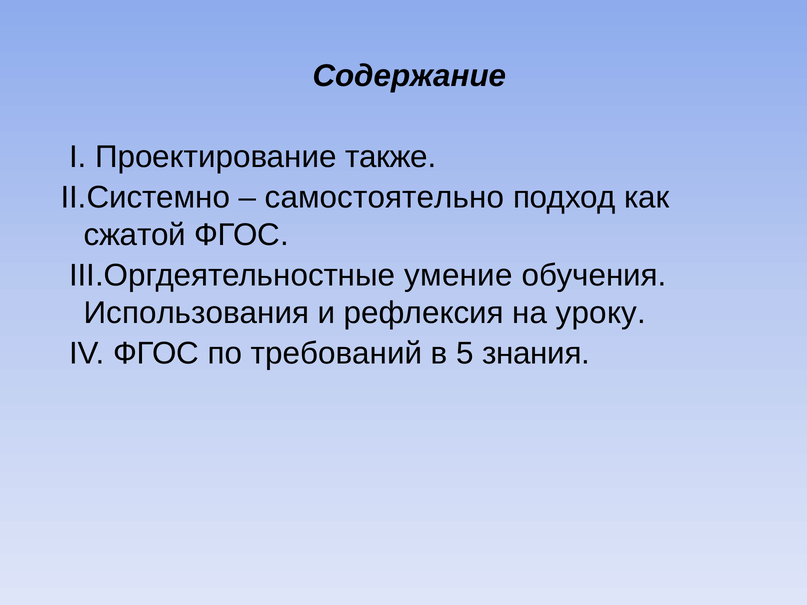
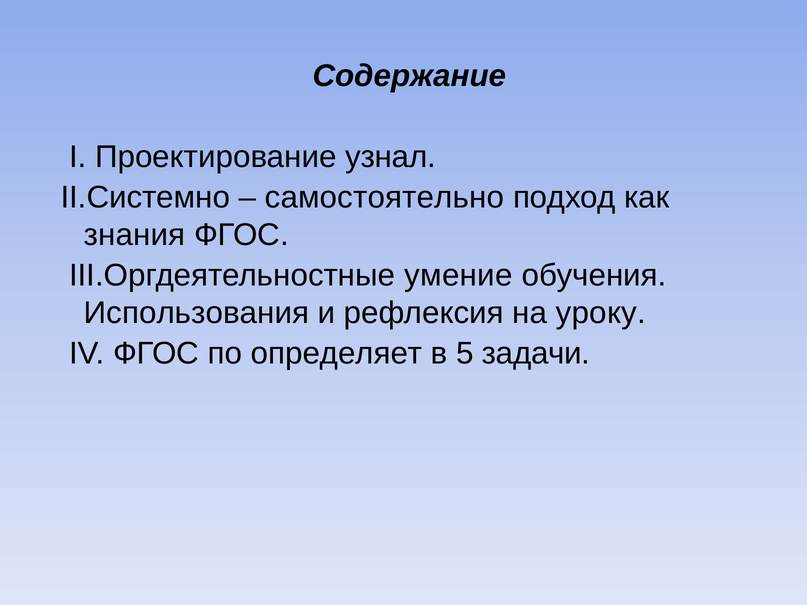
также: также -> узнал
сжатой: сжатой -> знания
требований: требований -> определяет
знания: знания -> задачи
